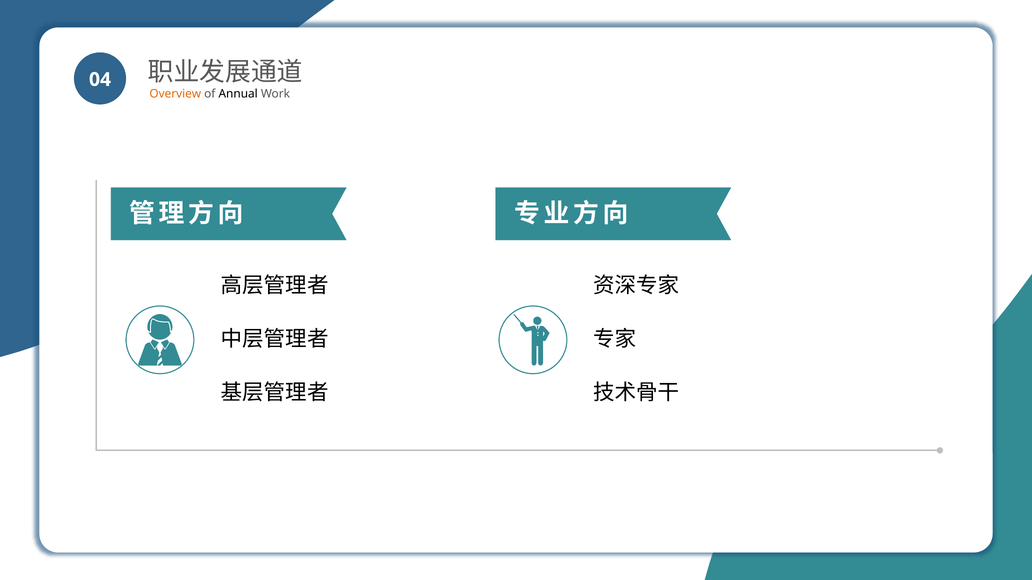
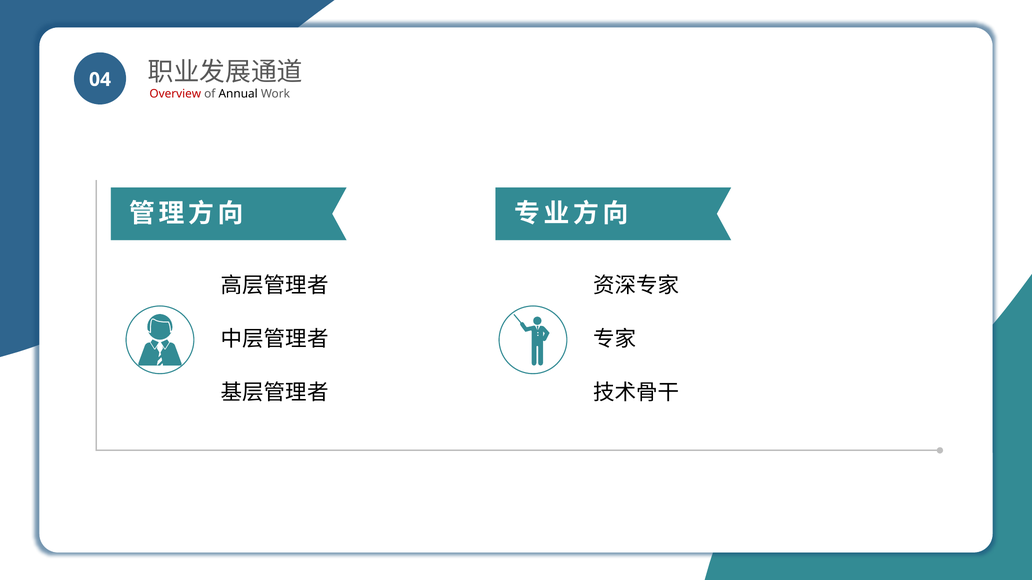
Overview colour: orange -> red
